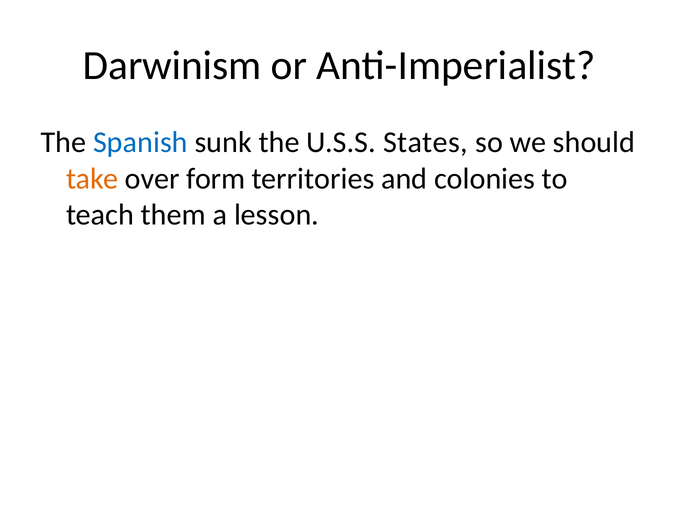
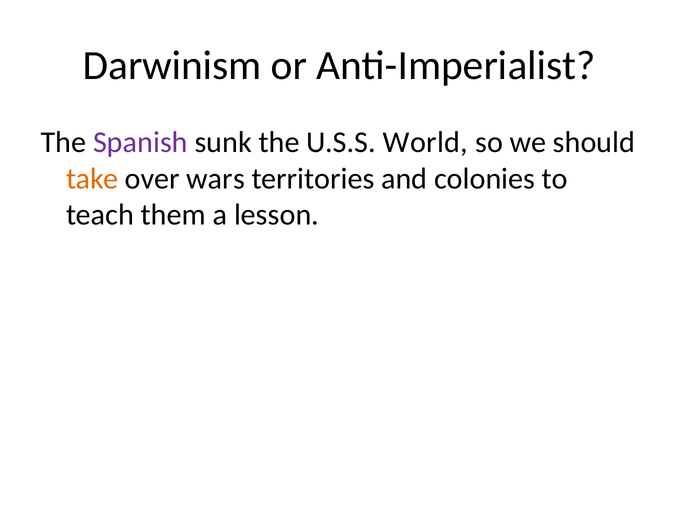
Spanish colour: blue -> purple
States: States -> World
form: form -> wars
